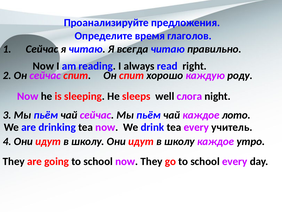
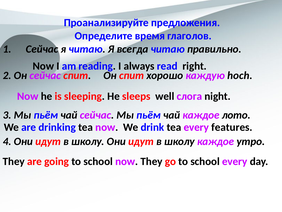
роду: роду -> hoch
учитель: учитель -> features
